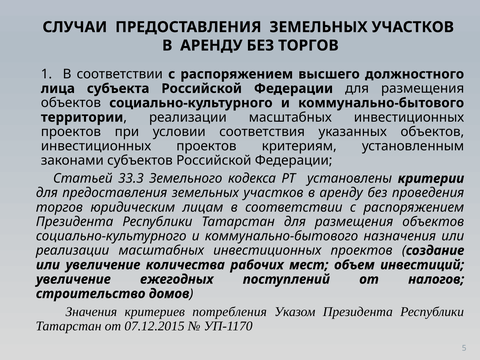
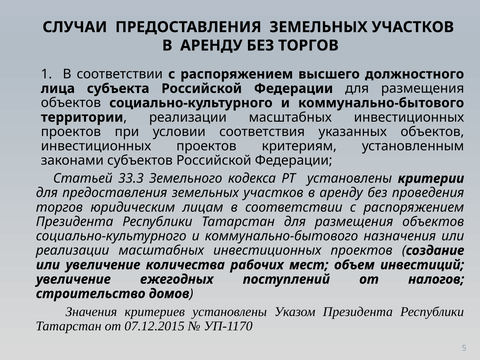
критериев потребления: потребления -> установлены
